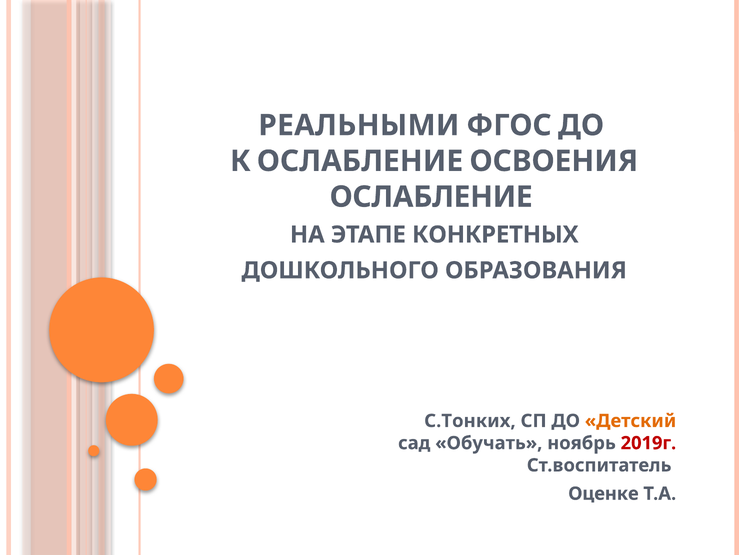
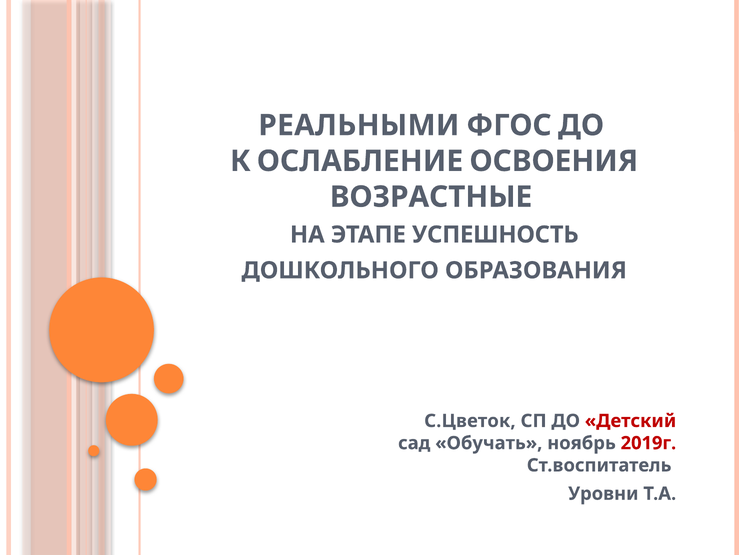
ОСЛАБЛЕНИЕ at (431, 197): ОСЛАБЛЕНИЕ -> ВОЗРАСТНЫЕ
КОНКРЕТНЫХ: КОНКРЕТНЫХ -> УСПЕШНОСТЬ
С.Тонких: С.Тонких -> С.Цветок
Детский colour: orange -> red
Оценке: Оценке -> Уровни
